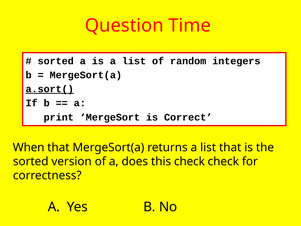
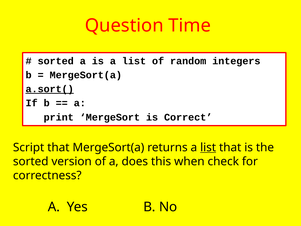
When: When -> Script
list at (208, 147) underline: none -> present
this check: check -> when
